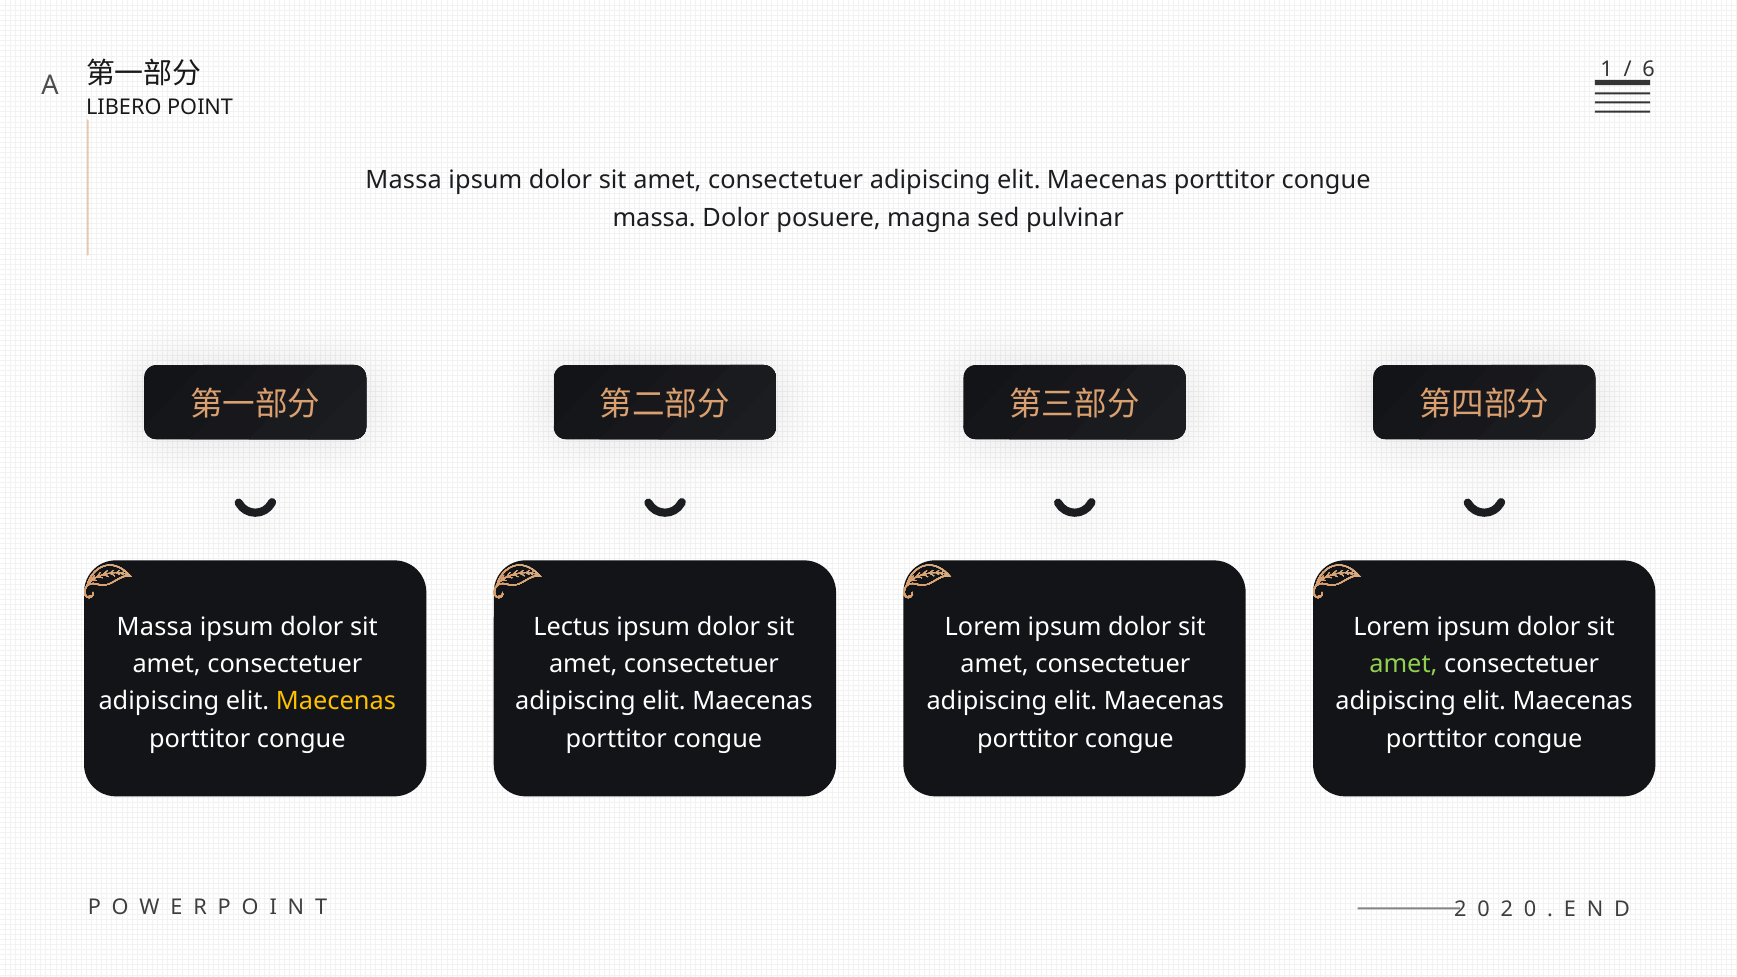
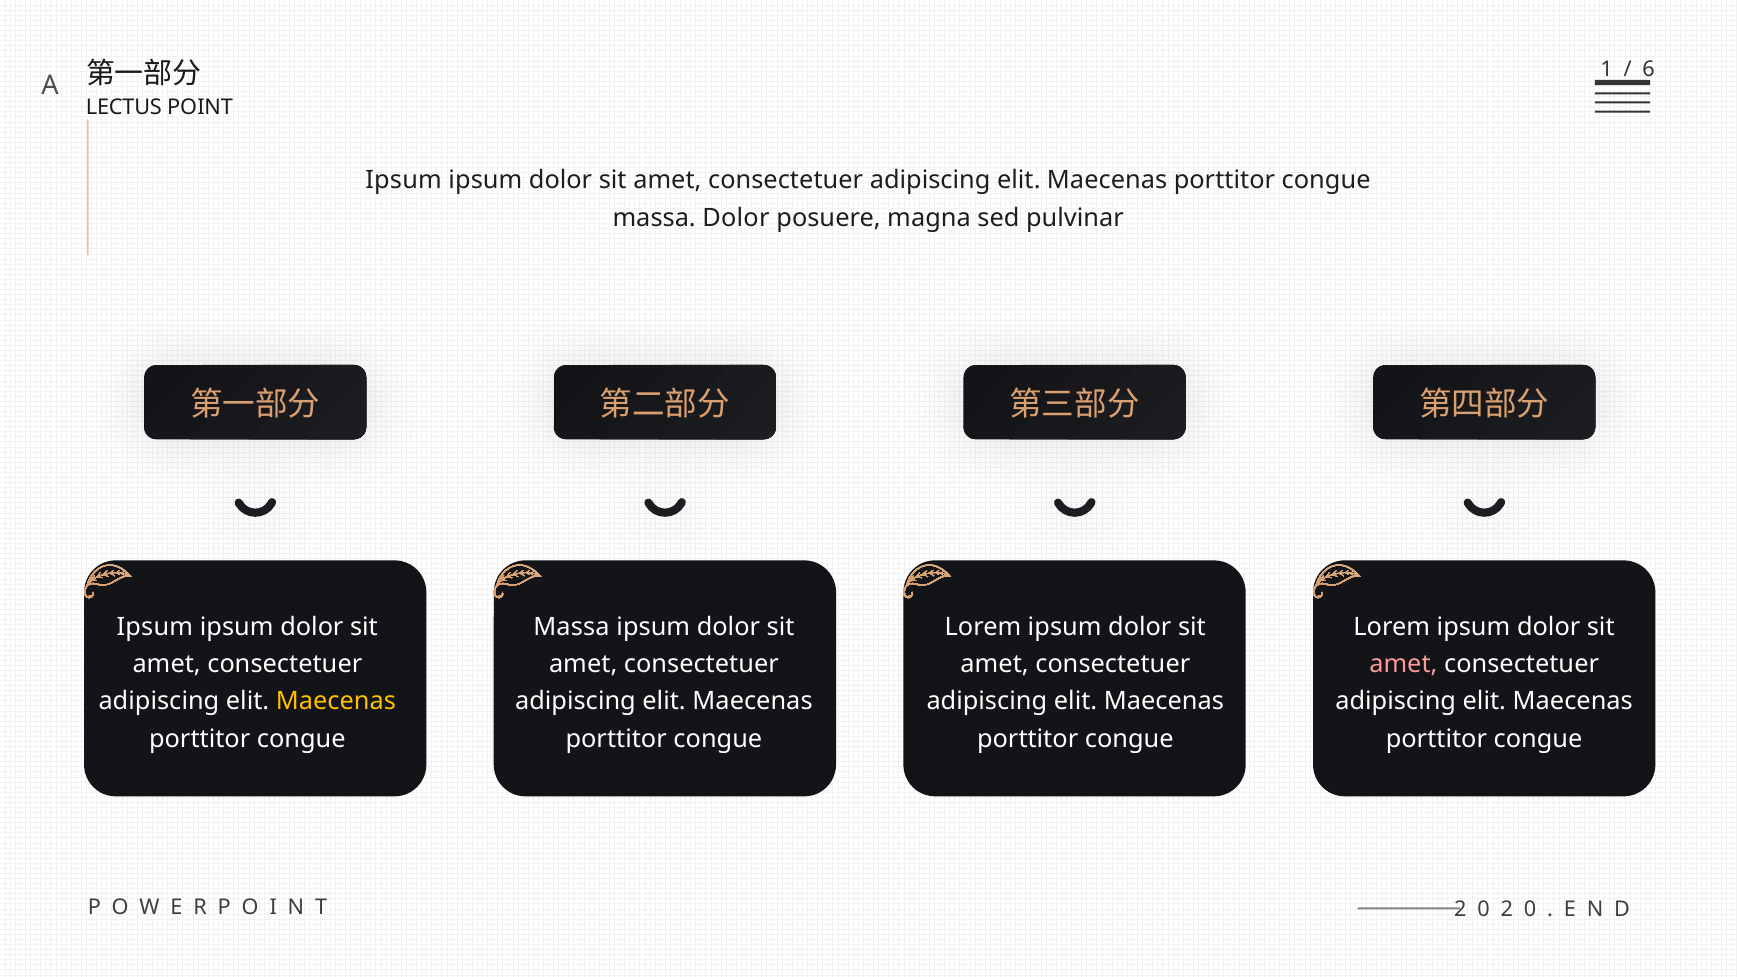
LIBERO: LIBERO -> LECTUS
Massa at (404, 180): Massa -> Ipsum
Massa at (155, 627): Massa -> Ipsum
Lectus at (572, 627): Lectus -> Massa
amet at (1403, 664) colour: light green -> pink
